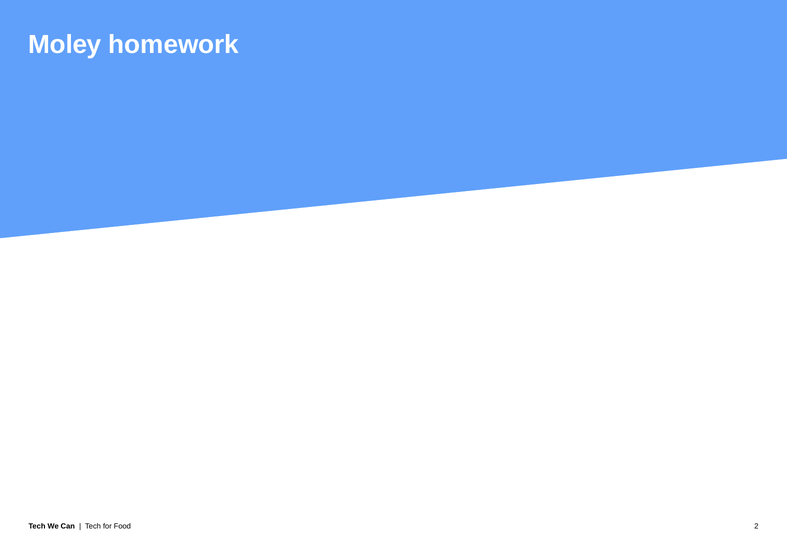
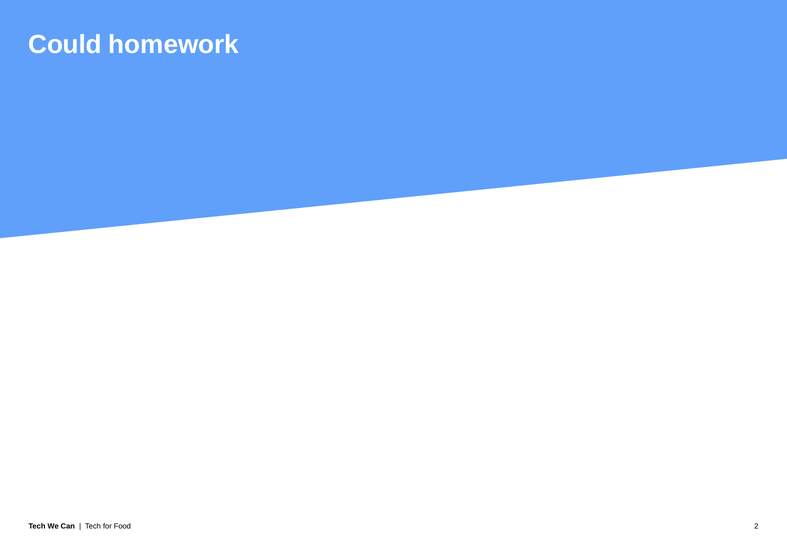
Moley: Moley -> Could
